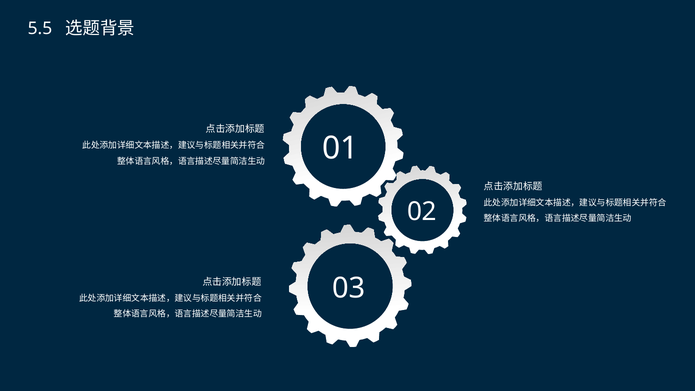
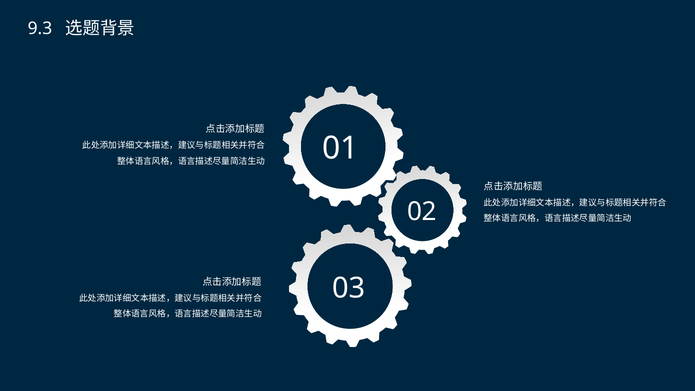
5.5: 5.5 -> 9.3
